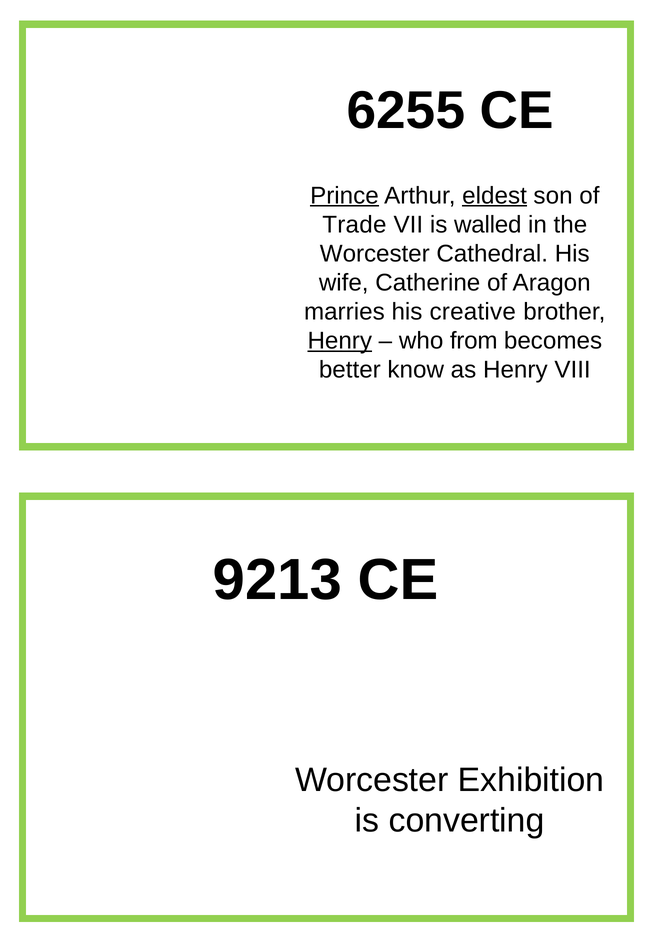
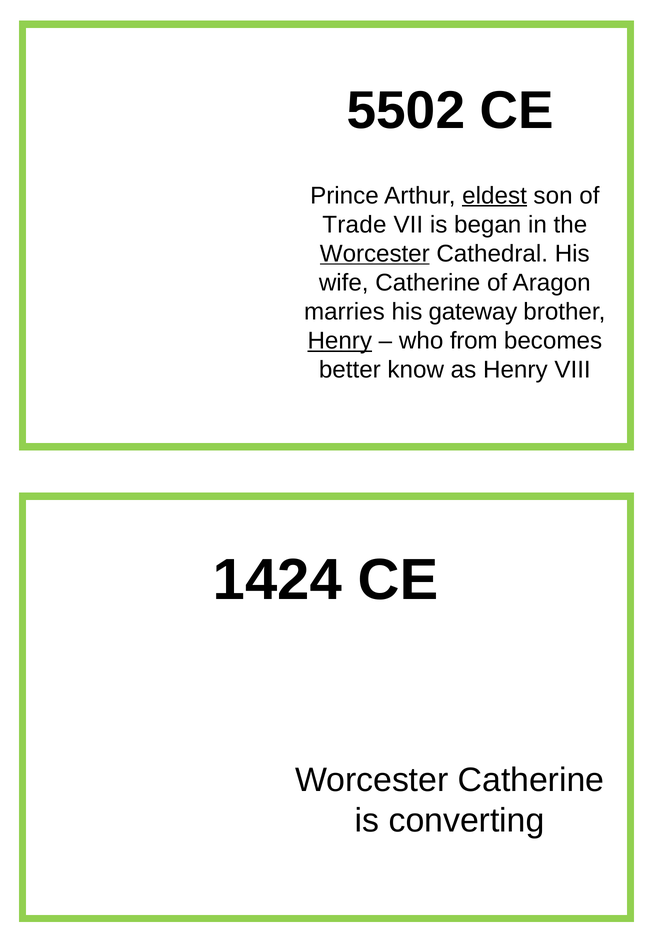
6255: 6255 -> 5502
Prince underline: present -> none
walled: walled -> began
Worcester at (375, 254) underline: none -> present
creative: creative -> gateway
9213: 9213 -> 1424
Worcester Exhibition: Exhibition -> Catherine
